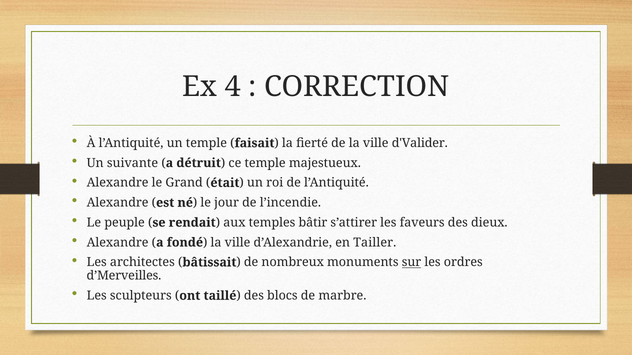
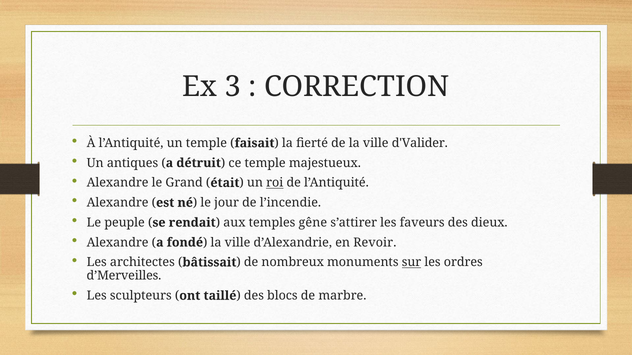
4: 4 -> 3
suivante: suivante -> antiques
roi underline: none -> present
bâtir: bâtir -> gêne
Tailler: Tailler -> Revoir
